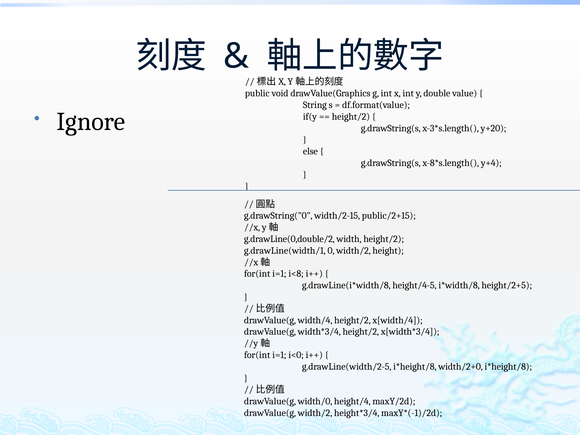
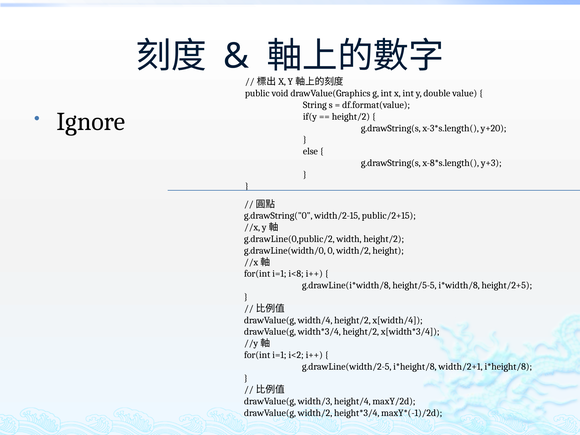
y+4: y+4 -> y+3
g.drawLine(0,double/2: g.drawLine(0,double/2 -> g.drawLine(0,public/2
g.drawLine(width/1: g.drawLine(width/1 -> g.drawLine(width/0
height/4-5: height/4-5 -> height/5-5
i<0: i<0 -> i<2
width/2+0: width/2+0 -> width/2+1
width/0: width/0 -> width/3
